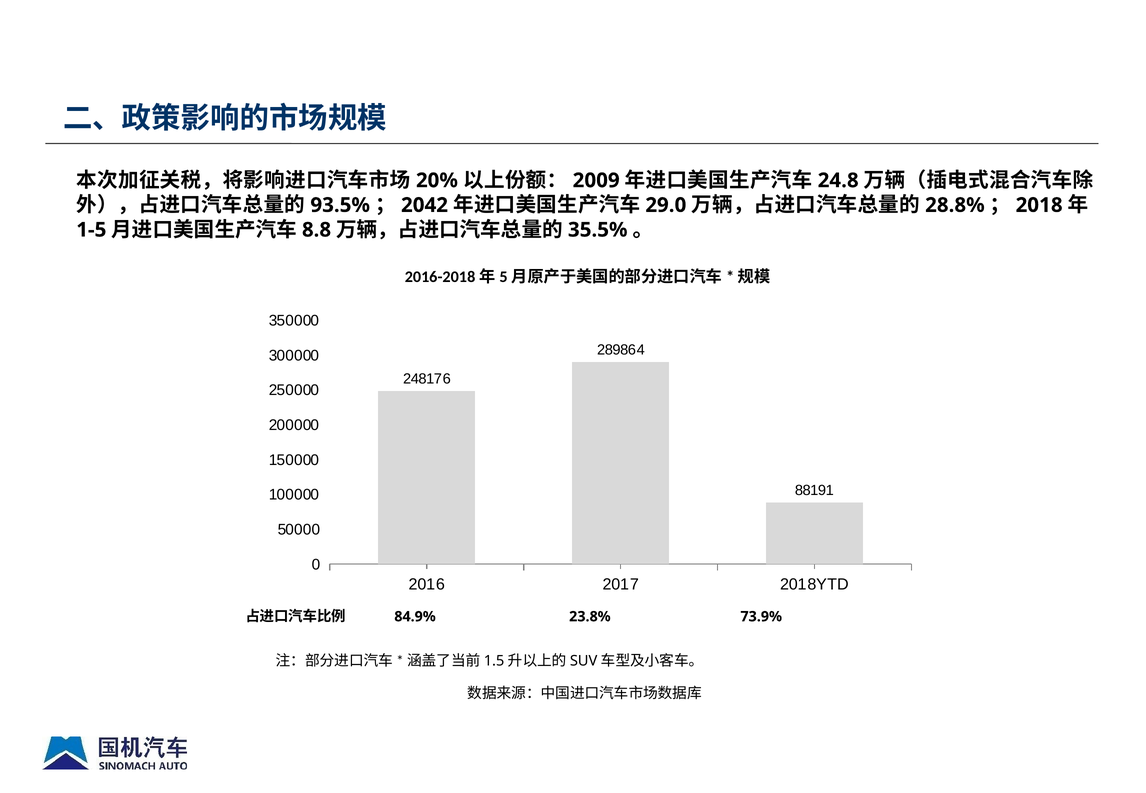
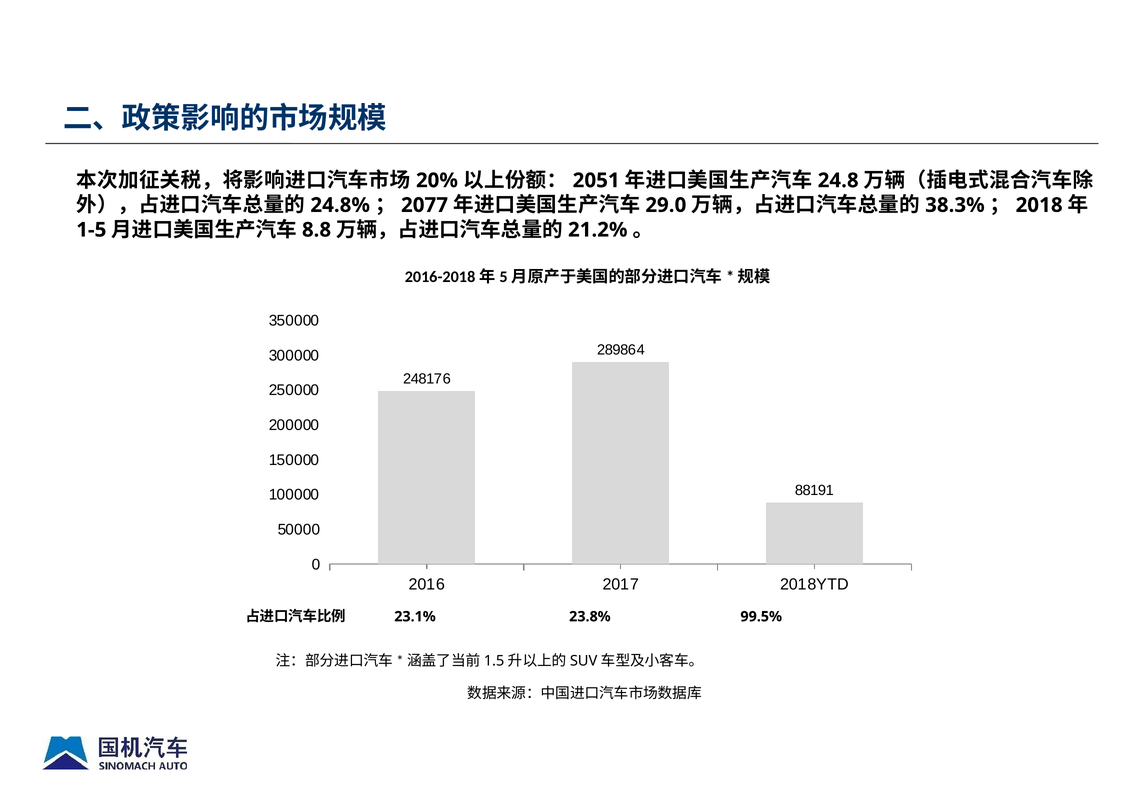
2009: 2009 -> 2051
93.5%: 93.5% -> 24.8%
2042: 2042 -> 2077
28.8%: 28.8% -> 38.3%
35.5%: 35.5% -> 21.2%
84.9%: 84.9% -> 23.1%
73.9%: 73.9% -> 99.5%
